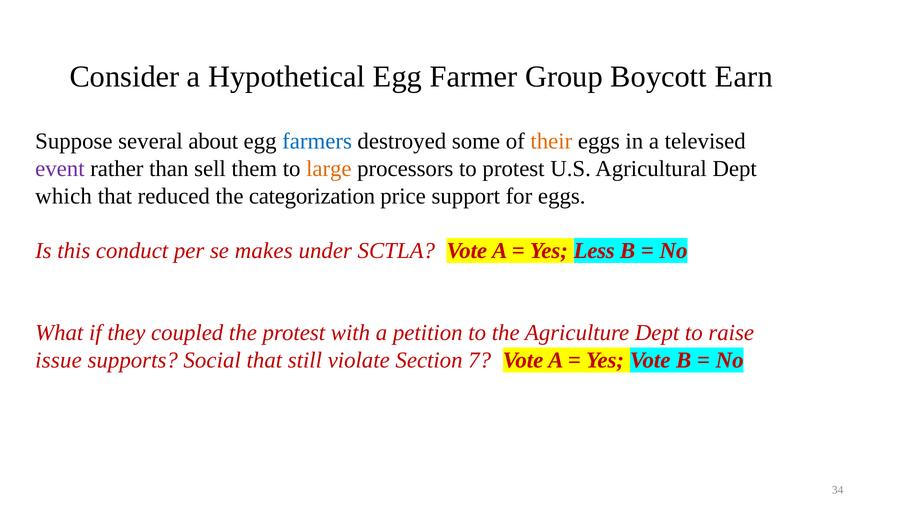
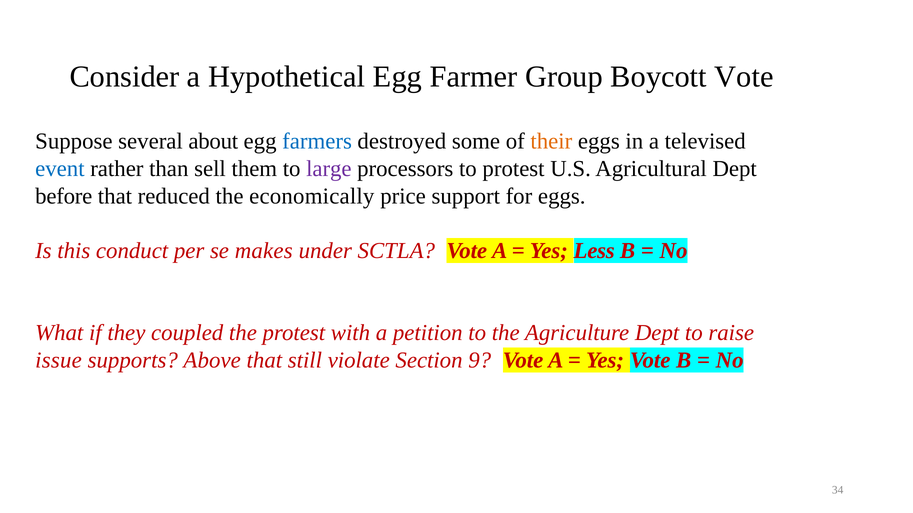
Boycott Earn: Earn -> Vote
event colour: purple -> blue
large colour: orange -> purple
which: which -> before
categorization: categorization -> economically
Social: Social -> Above
7: 7 -> 9
